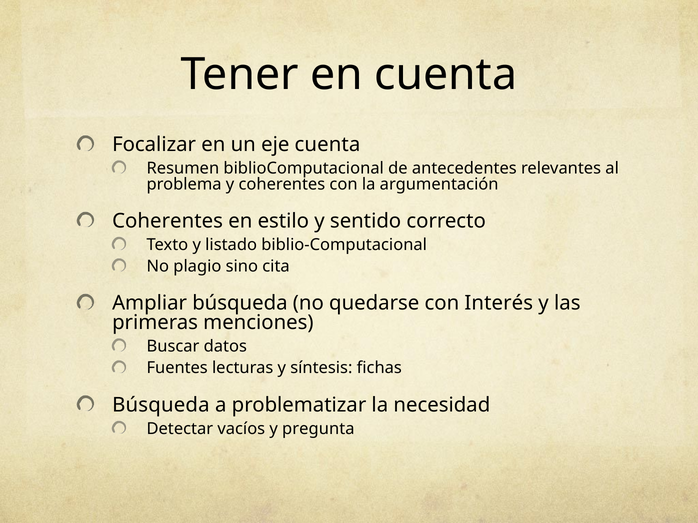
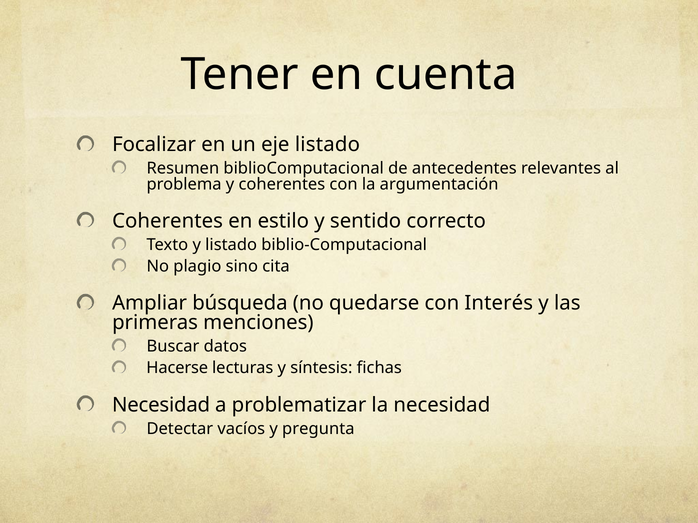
eje cuenta: cuenta -> listado
Fuentes: Fuentes -> Hacerse
Búsqueda at (161, 405): Búsqueda -> Necesidad
